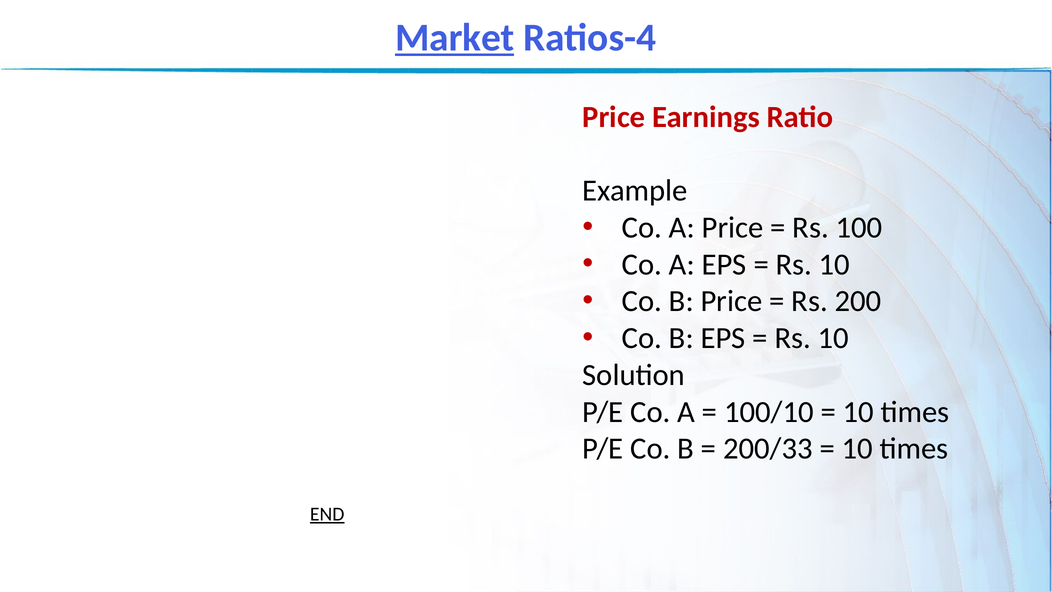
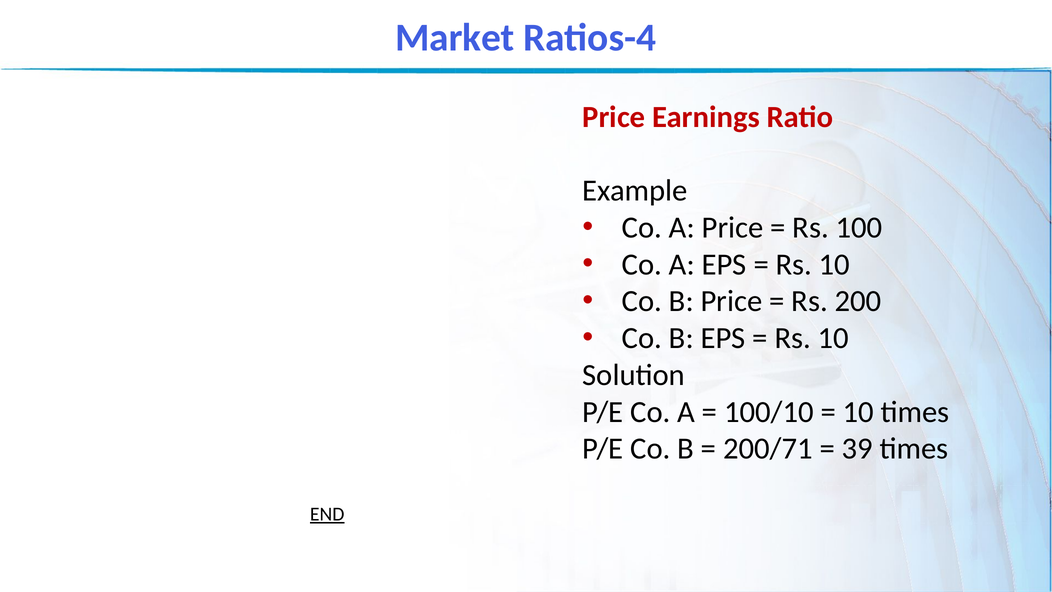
Market underline: present -> none
200/33: 200/33 -> 200/71
10 at (857, 449): 10 -> 39
